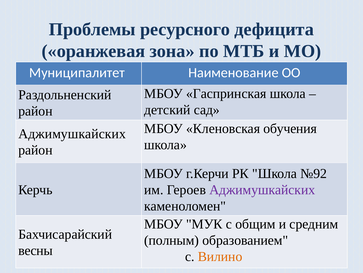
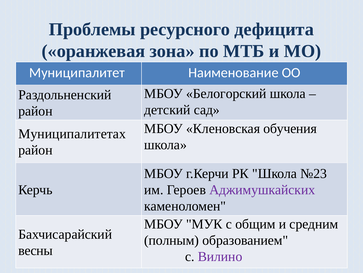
Гаспринская: Гаспринская -> Белогорский
Аджимушкайских at (72, 134): Аджимушкайских -> Муниципалитетах
№92: №92 -> №23
Вилино colour: orange -> purple
